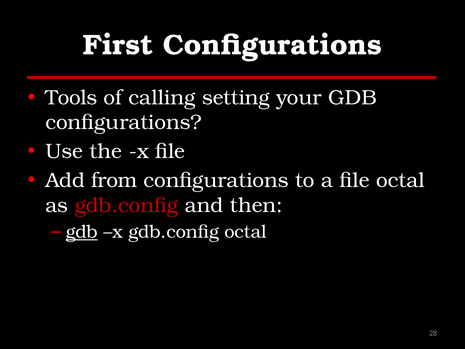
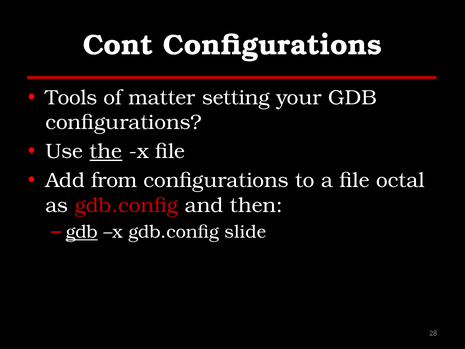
First: First -> Cont
calling: calling -> matter
the underline: none -> present
gdb.config octal: octal -> slide
